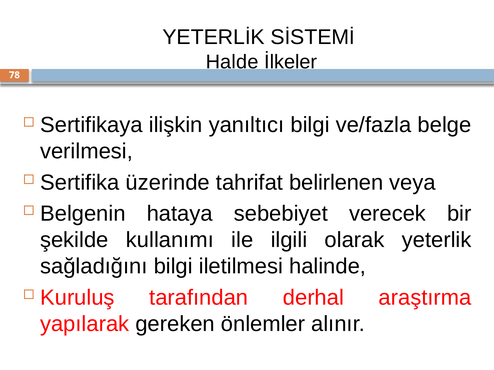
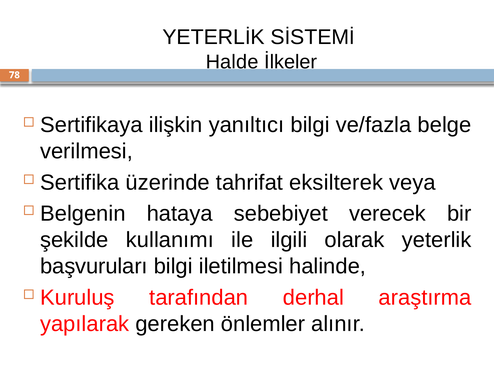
belirlenen: belirlenen -> eksilterek
sağladığını: sağladığını -> başvuruları
